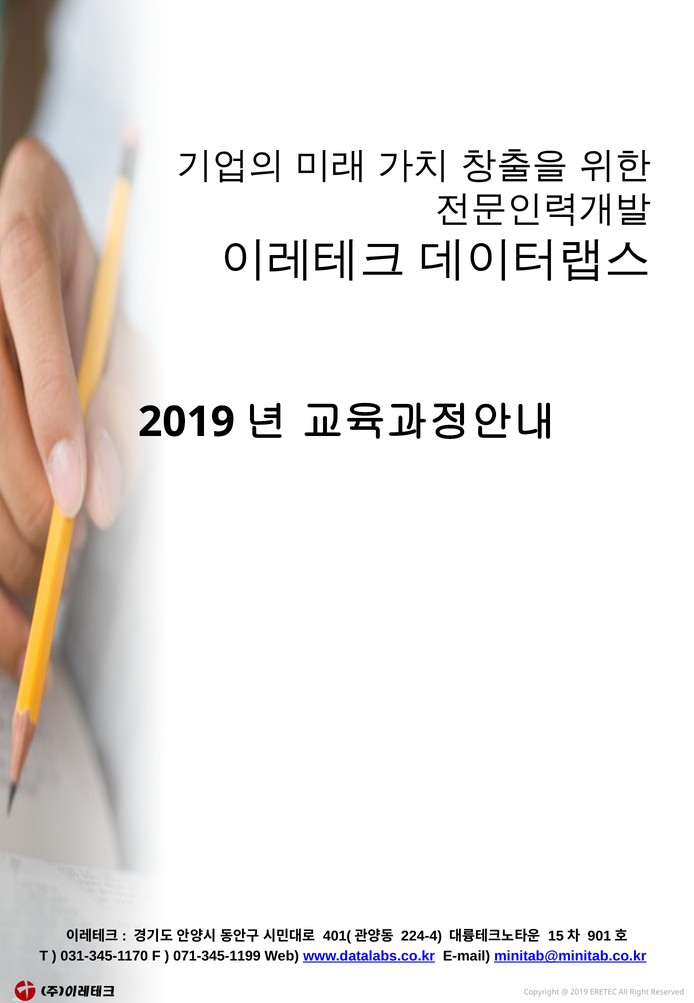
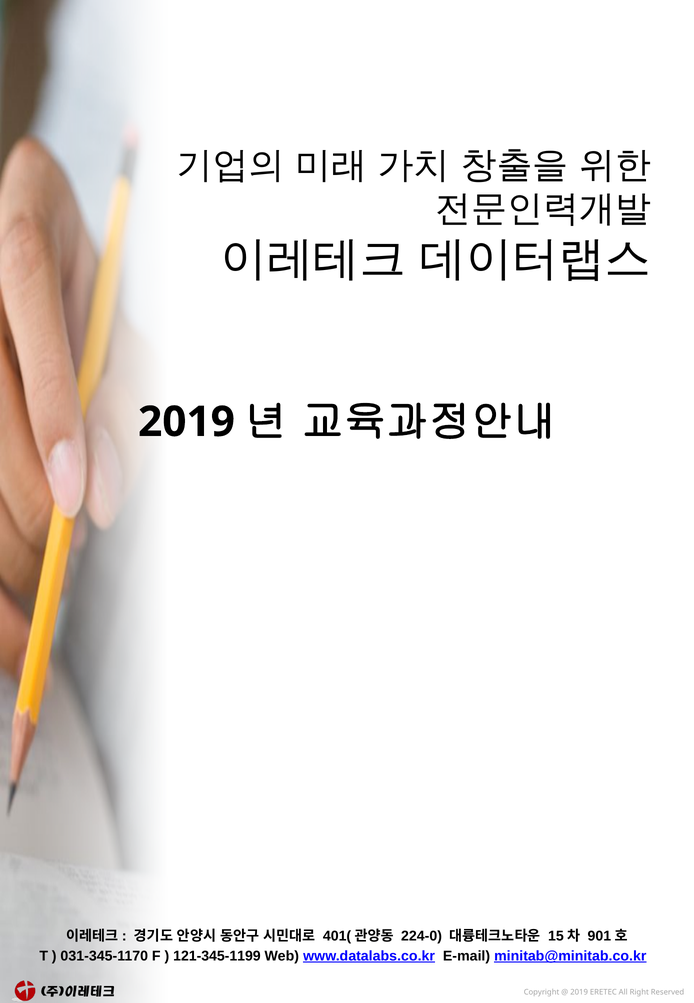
224-4: 224-4 -> 224-0
071-345-1199: 071-345-1199 -> 121-345-1199
